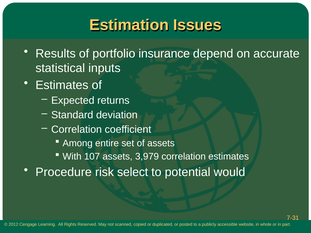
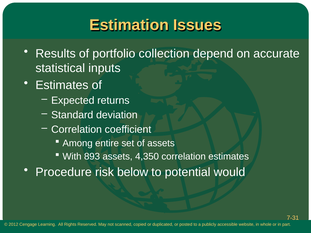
insurance: insurance -> collection
107: 107 -> 893
3,979: 3,979 -> 4,350
select: select -> below
